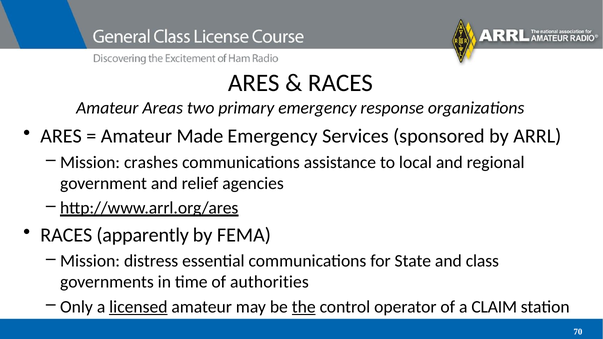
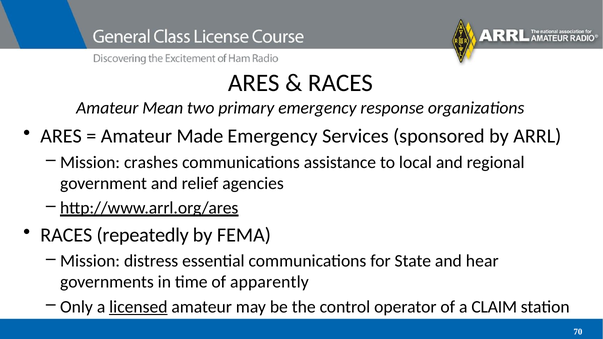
Areas: Areas -> Mean
apparently: apparently -> repeatedly
class: class -> hear
authorities: authorities -> apparently
the underline: present -> none
